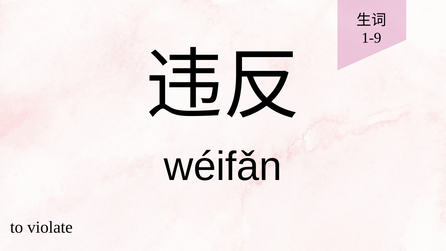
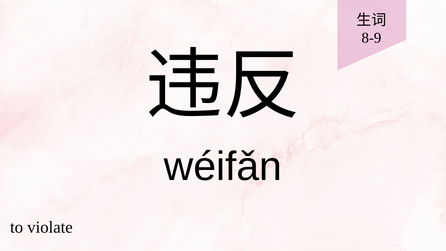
1-9: 1-9 -> 8-9
